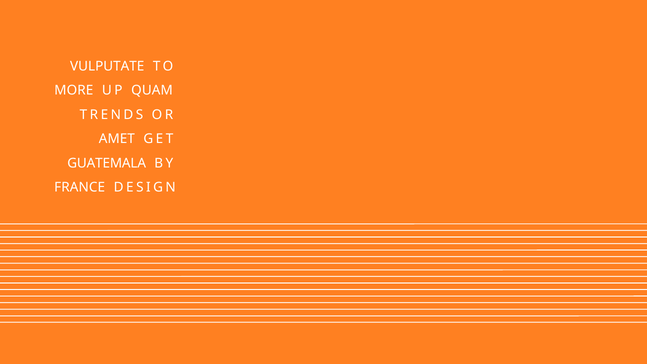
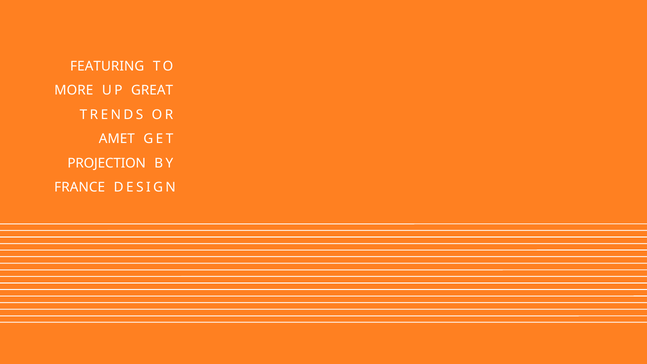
VULPUTATE: VULPUTATE -> FEATURING
QUAM: QUAM -> GREAT
GUATEMALA: GUATEMALA -> PROJECTION
